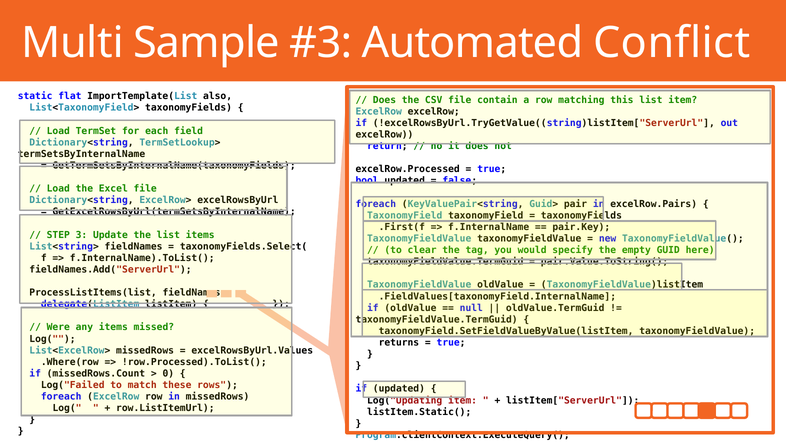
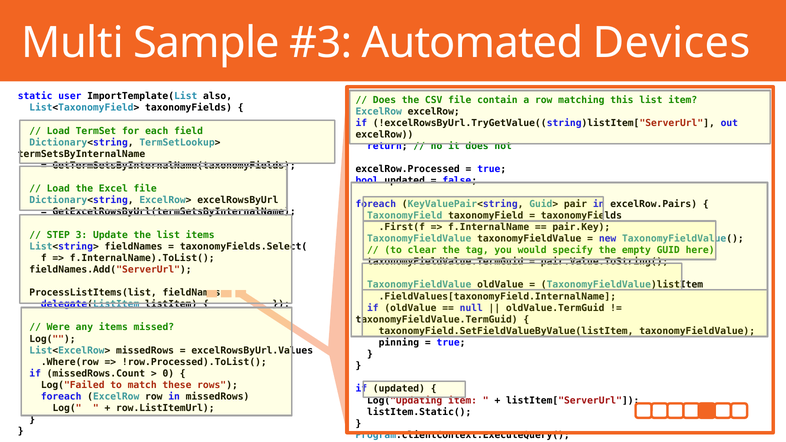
Conflict: Conflict -> Devices
flat: flat -> user
returns: returns -> pinning
